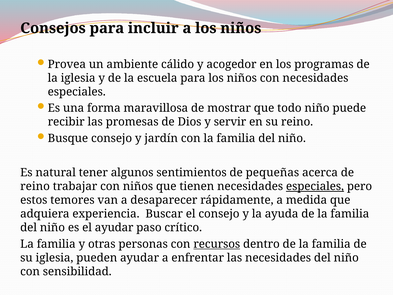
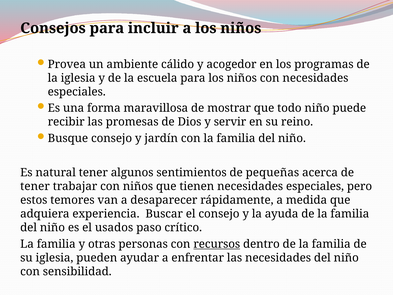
reino at (35, 186): reino -> tener
especiales at (315, 186) underline: present -> none
el ayudar: ayudar -> usados
